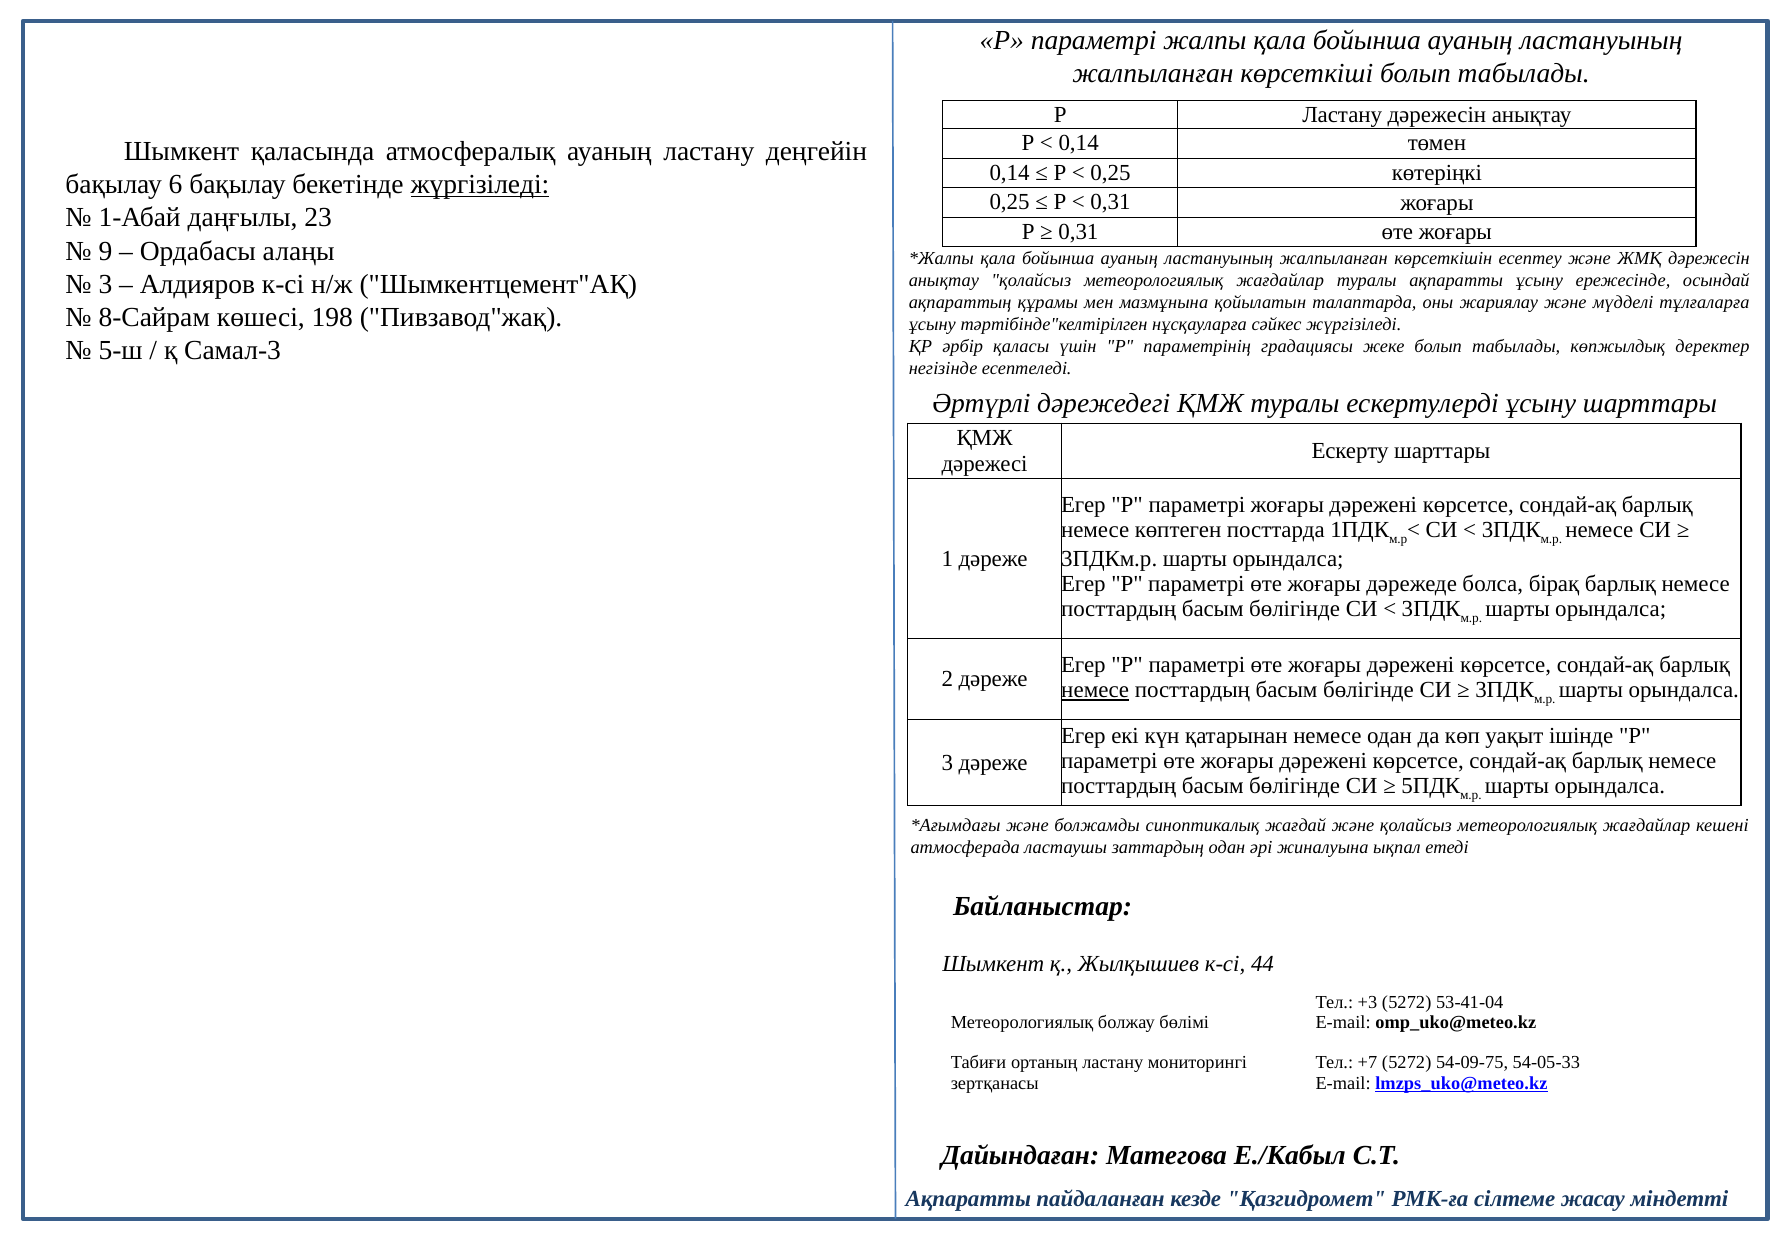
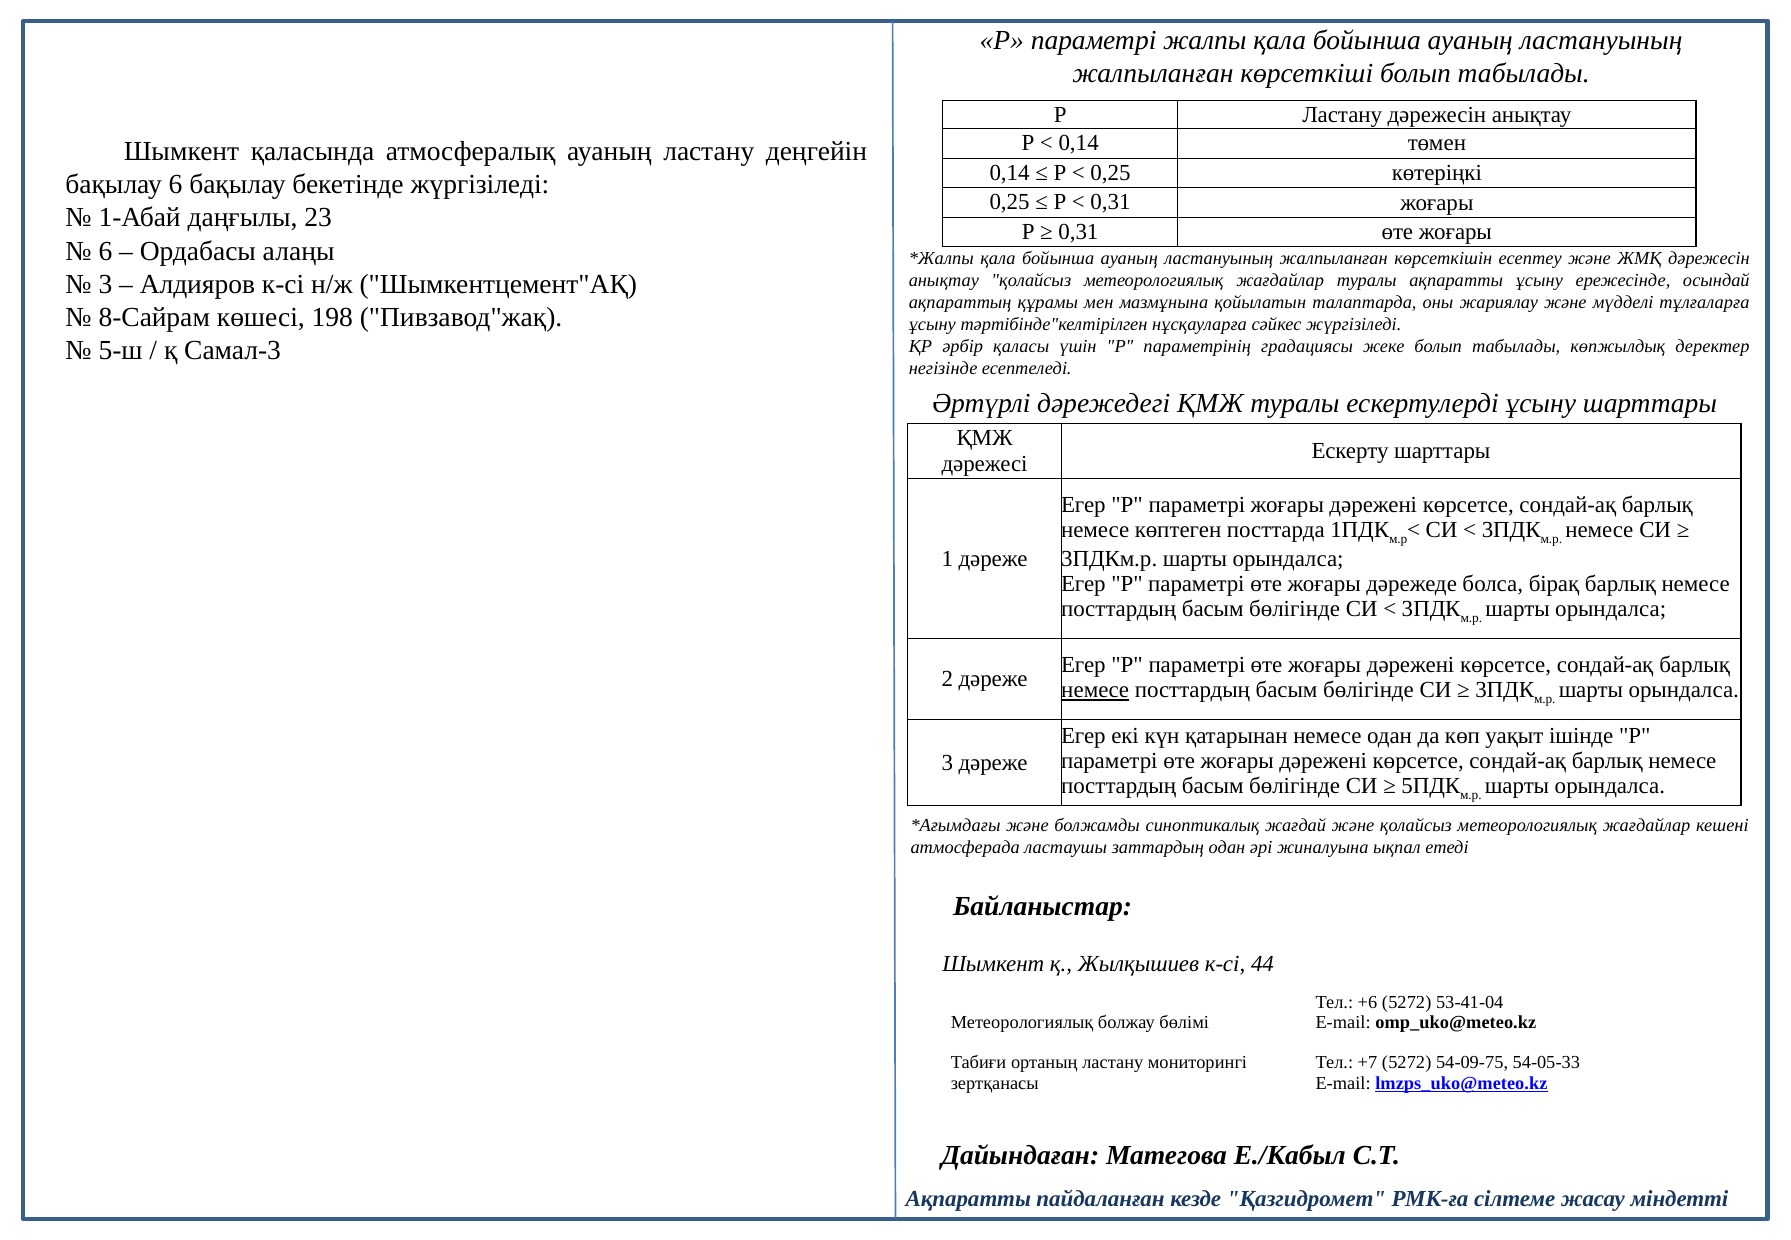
жүргізіледі at (480, 185) underline: present -> none
9 at (105, 251): 9 -> 6
+3: +3 -> +6
